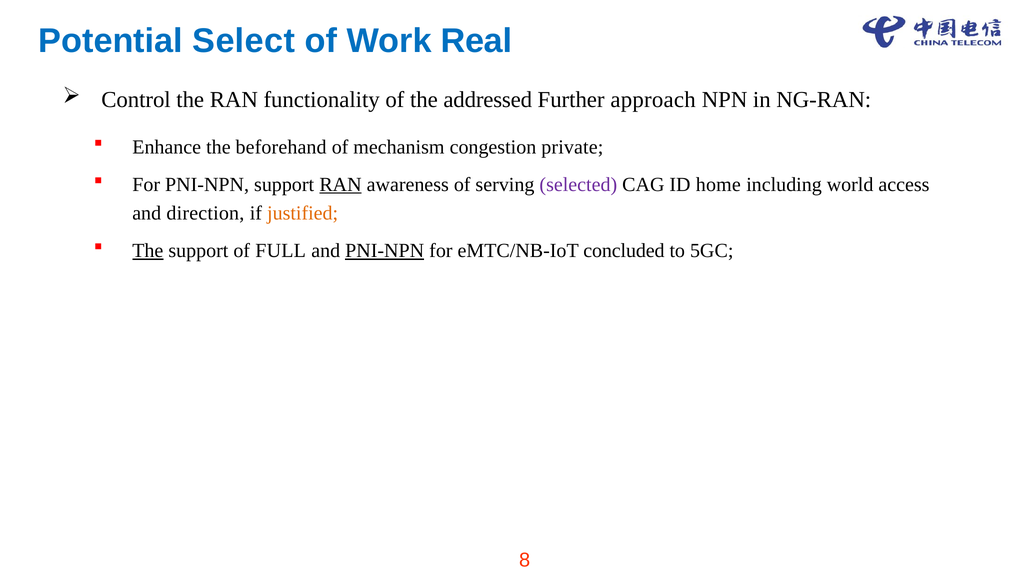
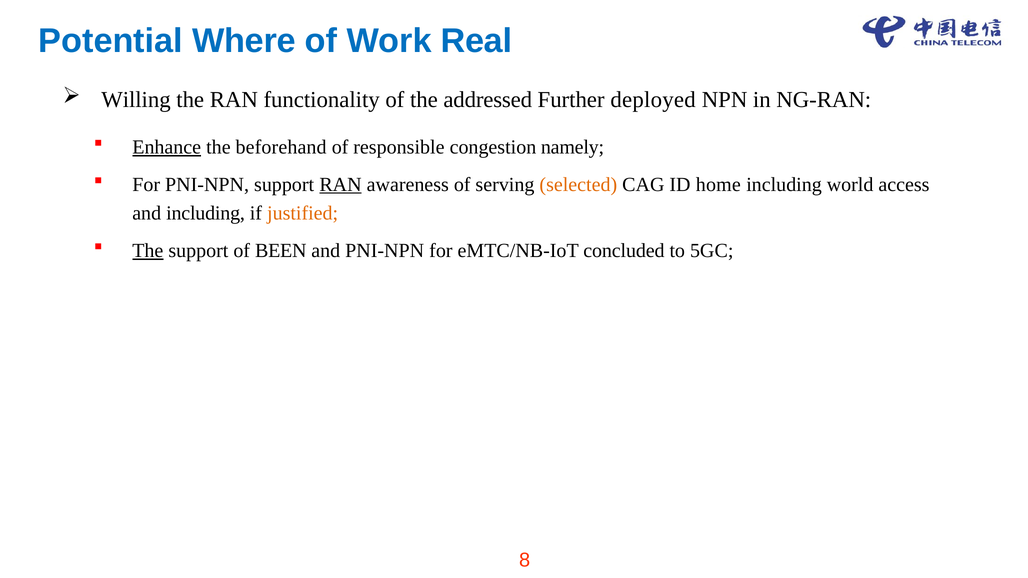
Select: Select -> Where
Control: Control -> Willing
approach: approach -> deployed
Enhance underline: none -> present
mechanism: mechanism -> responsible
private: private -> namely
selected colour: purple -> orange
and direction: direction -> including
FULL: FULL -> BEEN
PNI-NPN at (385, 251) underline: present -> none
